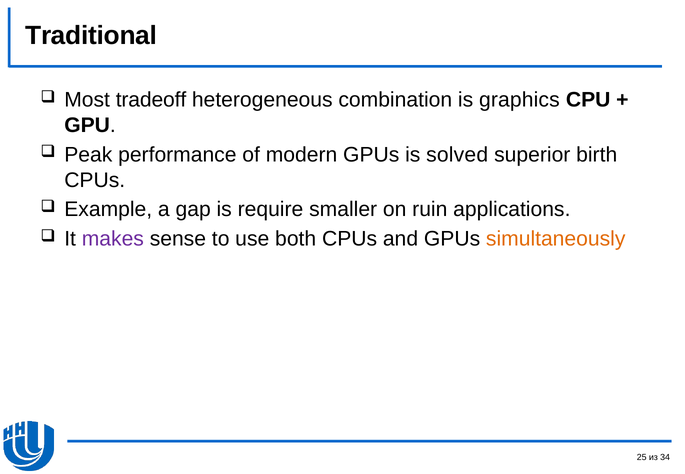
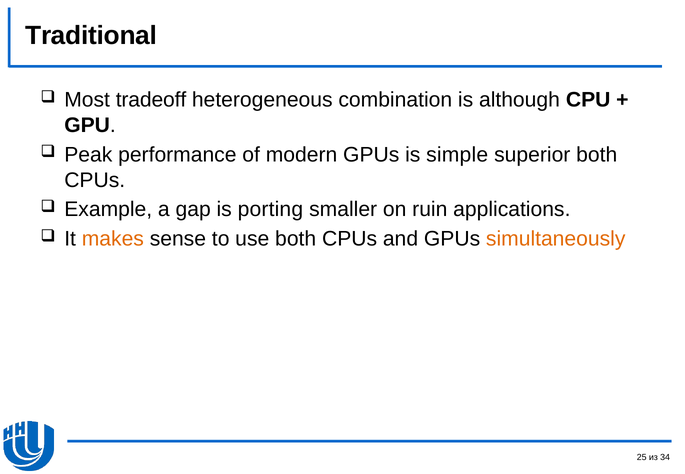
graphics: graphics -> although
solved: solved -> simple
superior birth: birth -> both
require: require -> porting
makes colour: purple -> orange
